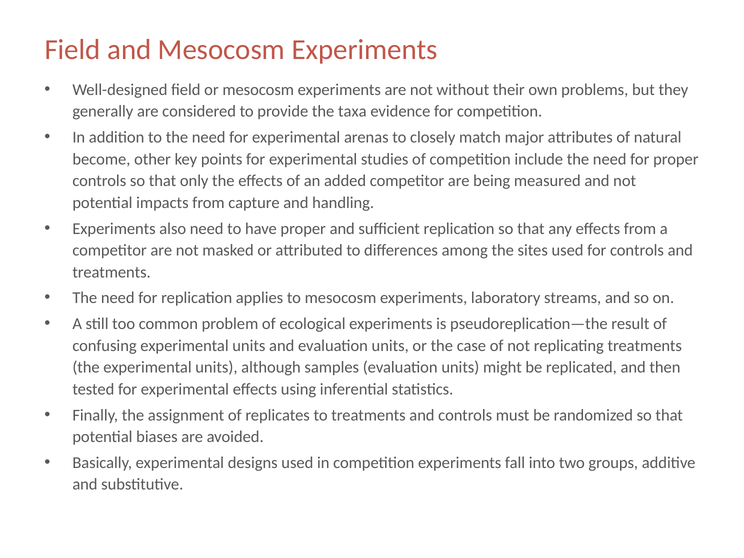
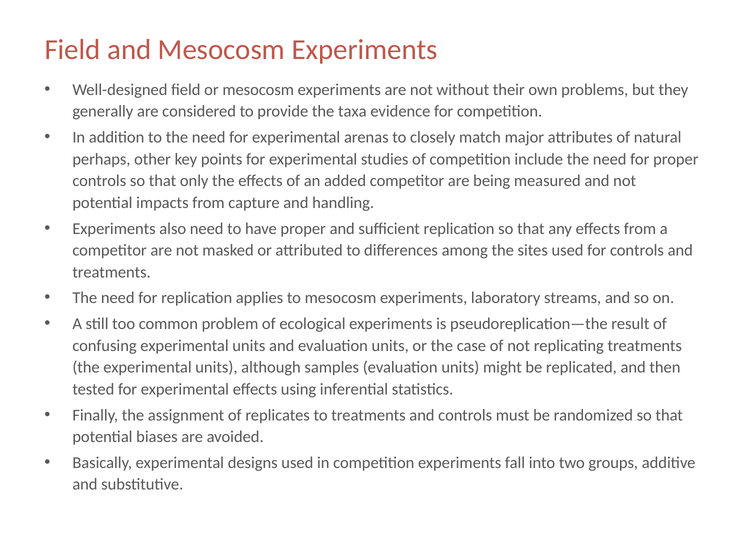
become: become -> perhaps
